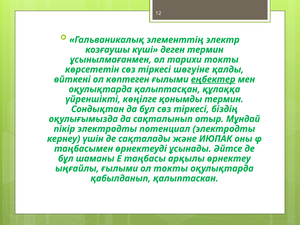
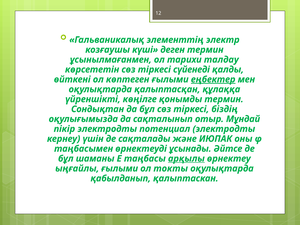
тарихи токты: токты -> талдау
шөгуіне: шөгуіне -> сүйенеді
арқылы underline: none -> present
